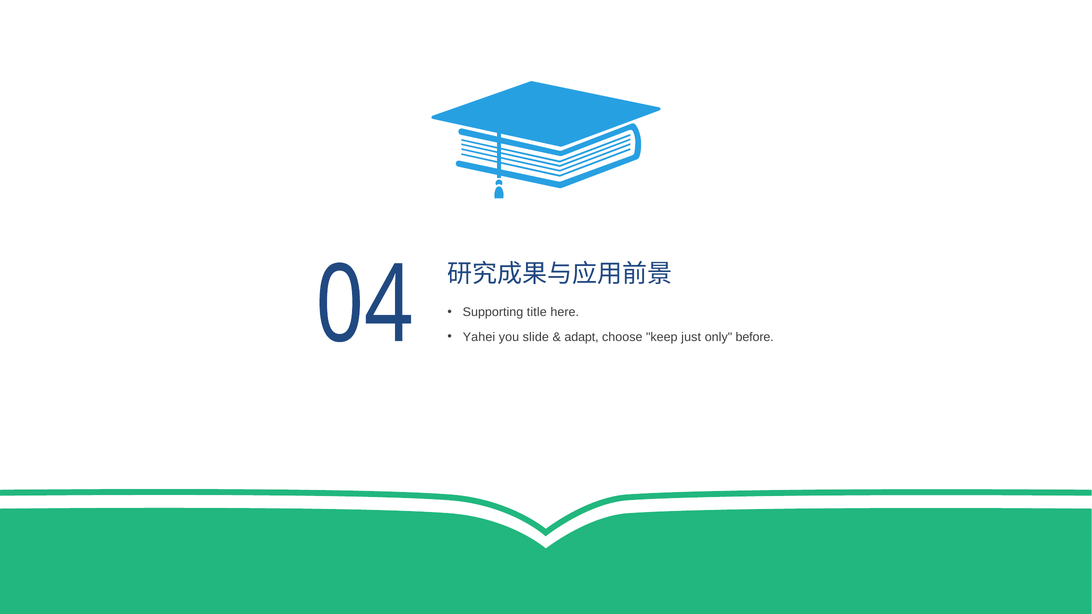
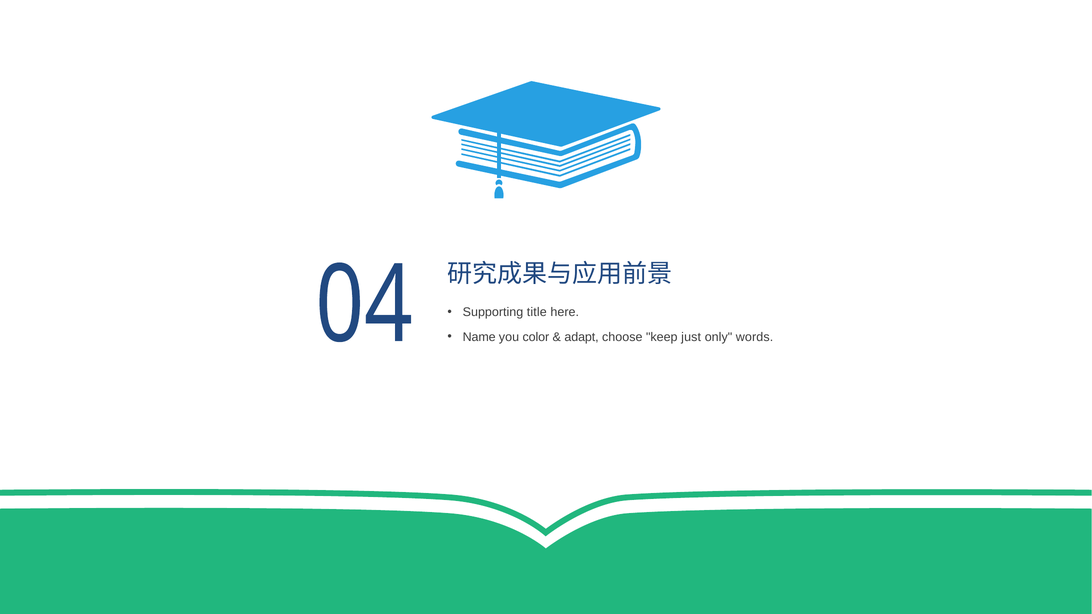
Yahei: Yahei -> Name
slide: slide -> color
before: before -> words
